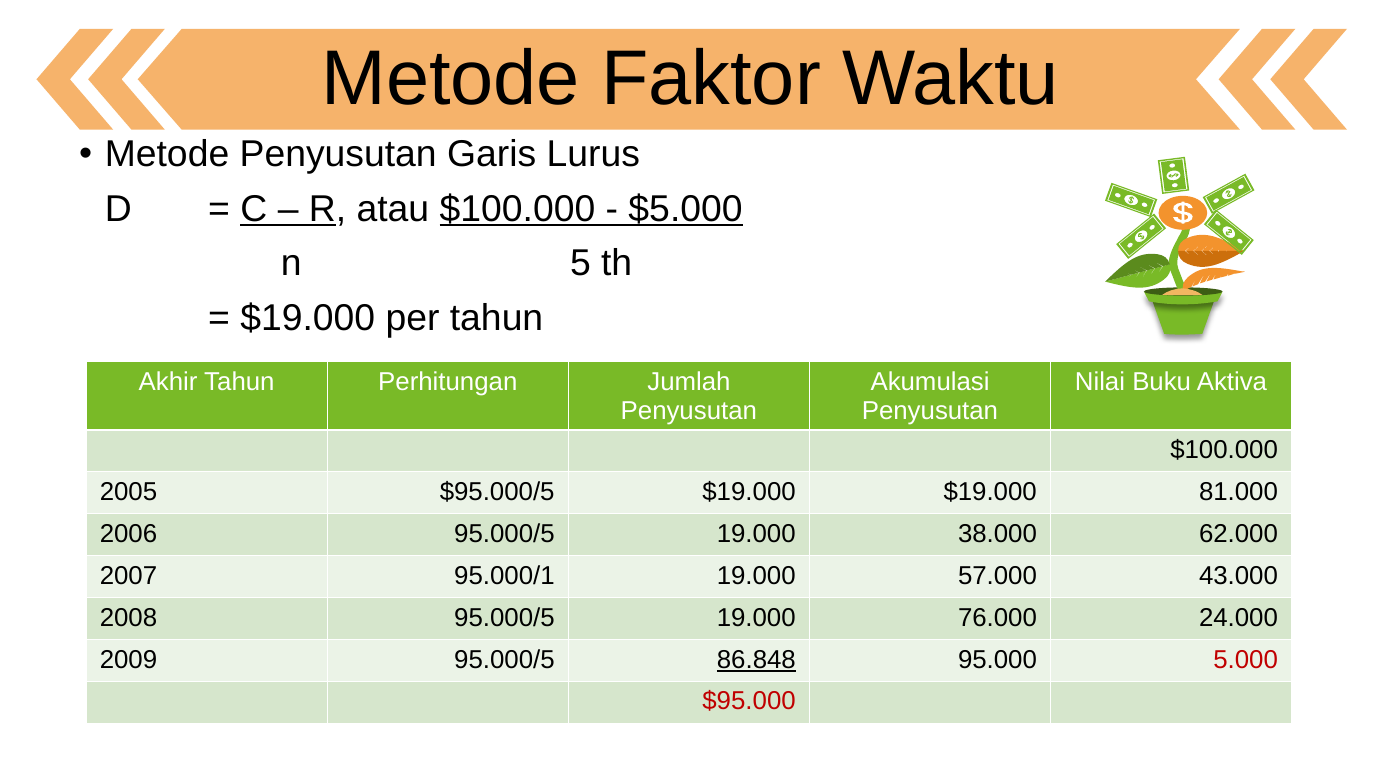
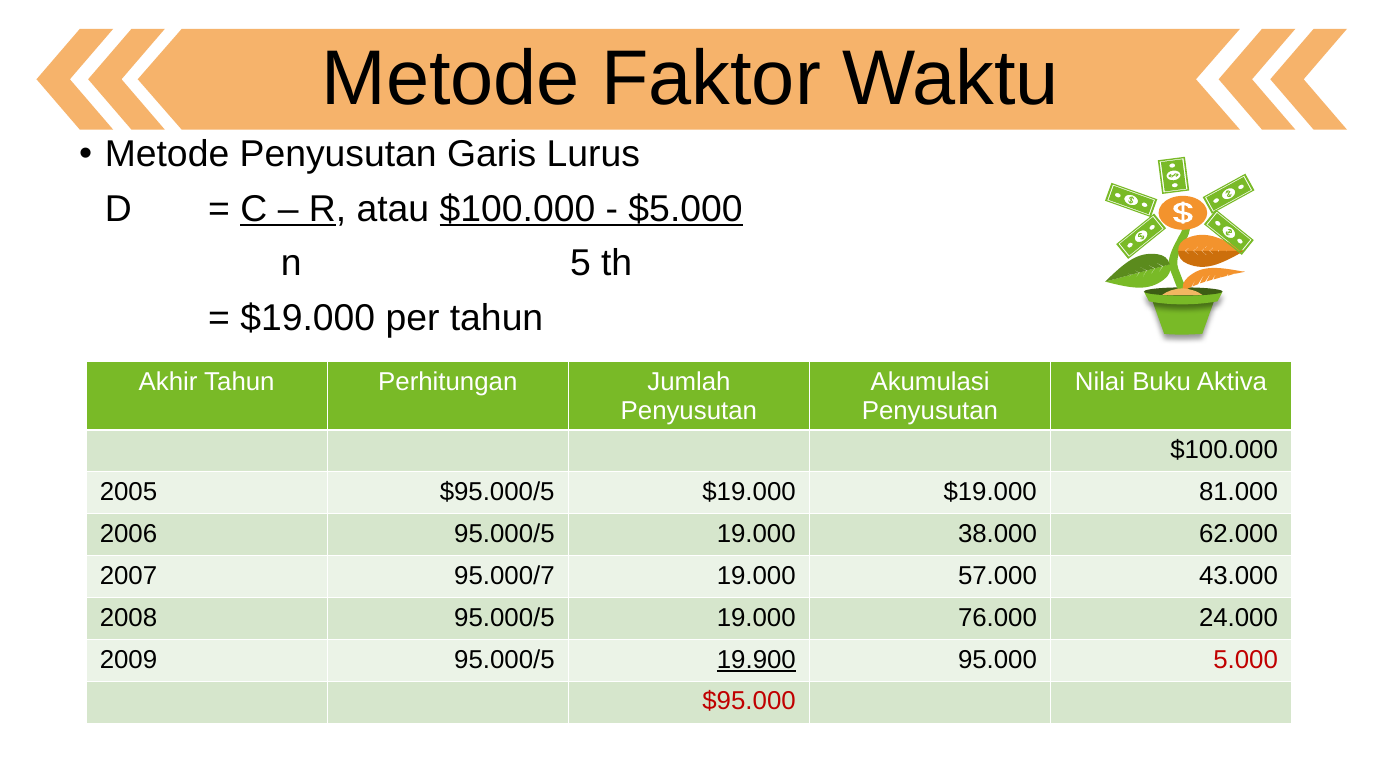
95.000/1: 95.000/1 -> 95.000/7
86.848: 86.848 -> 19.900
